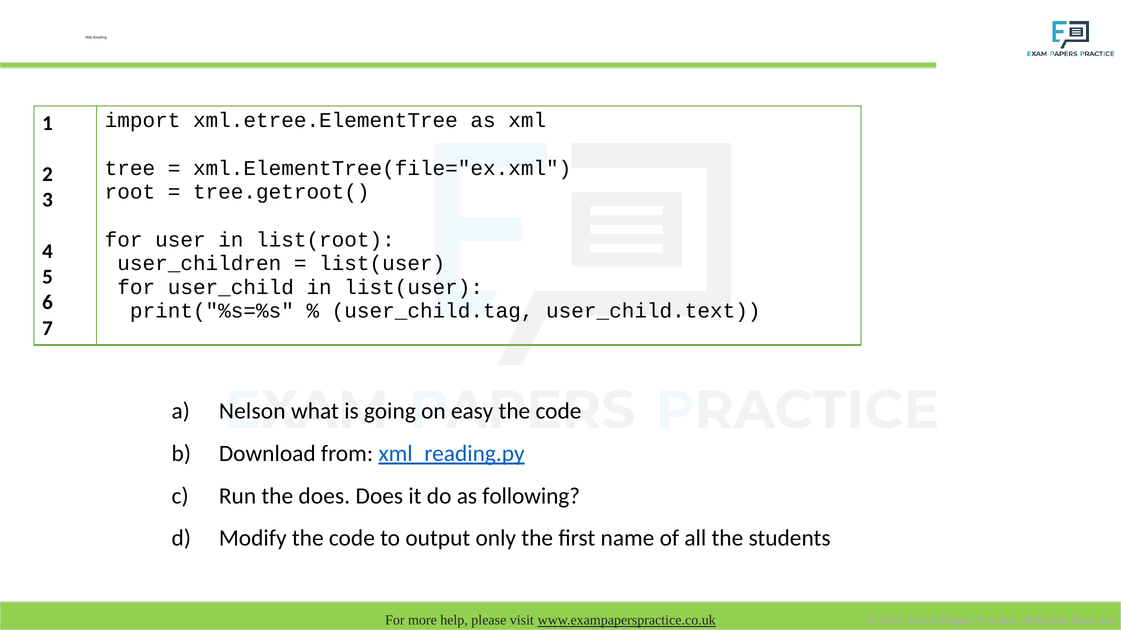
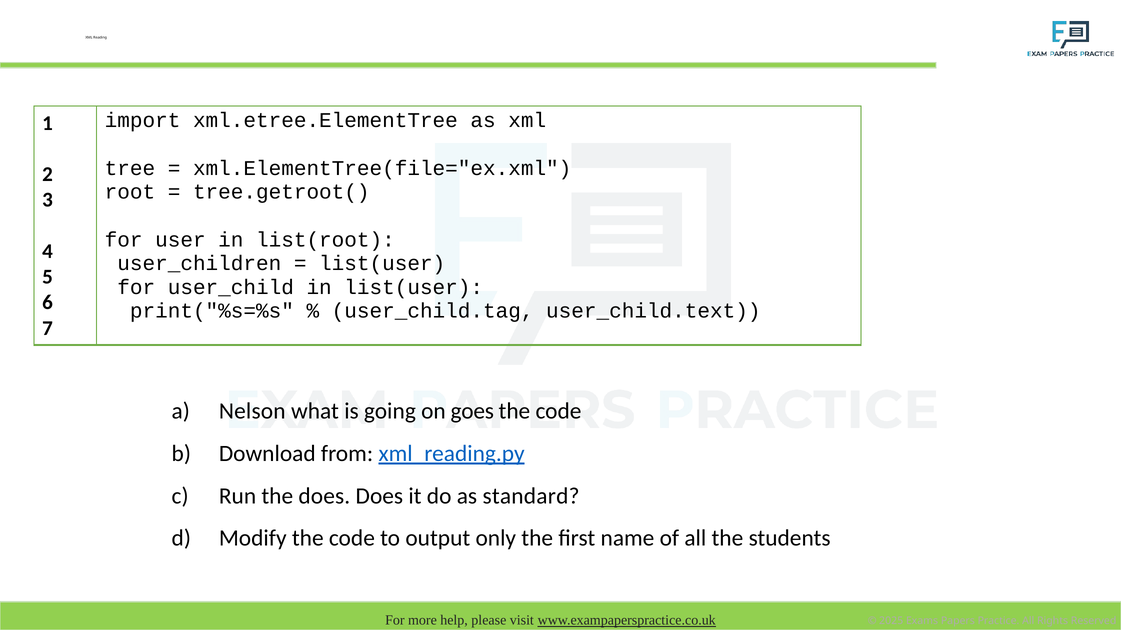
easy: easy -> goes
following: following -> standard
